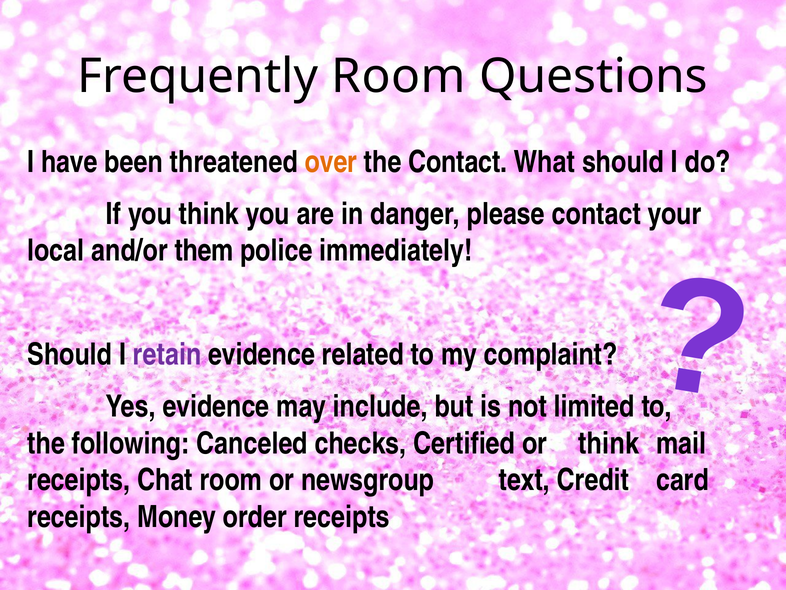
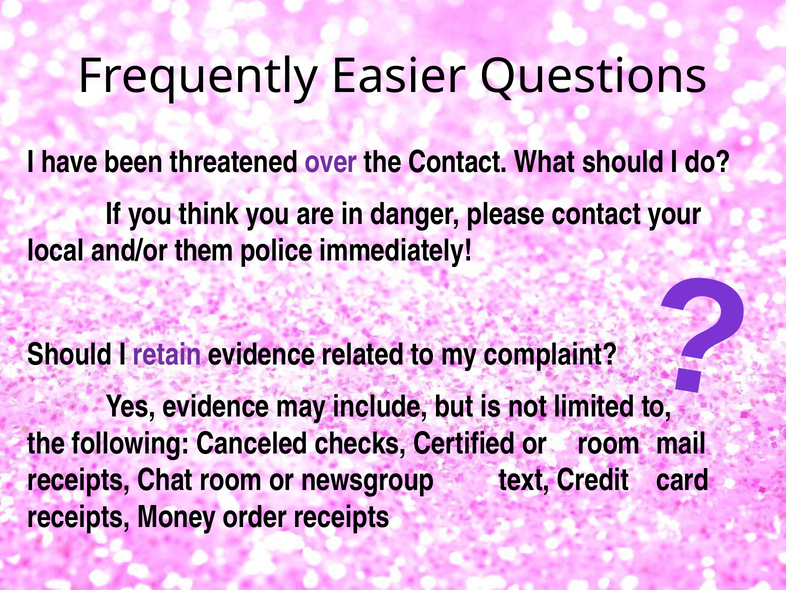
Frequently Room: Room -> Easier
over colour: orange -> purple
or think: think -> room
